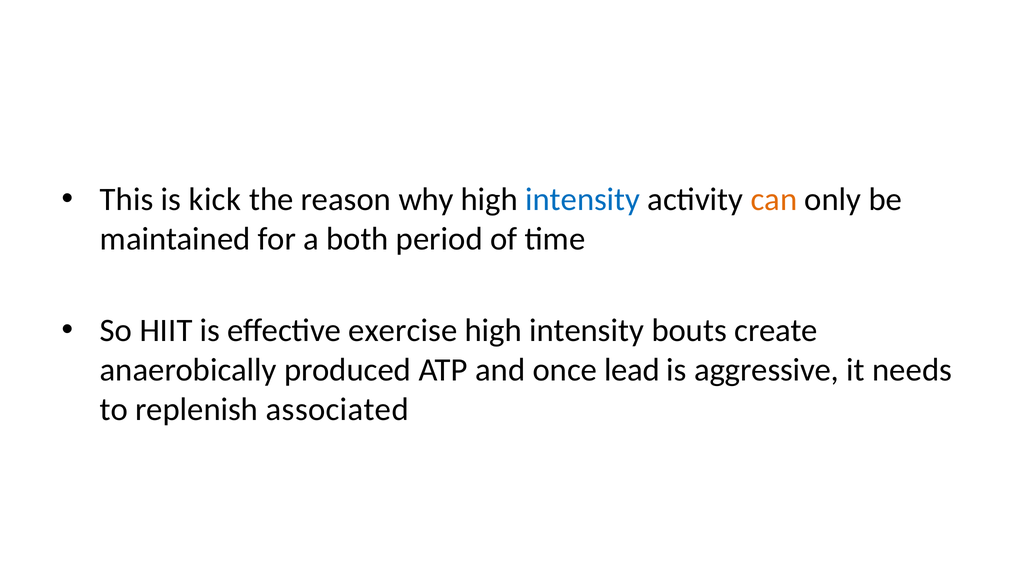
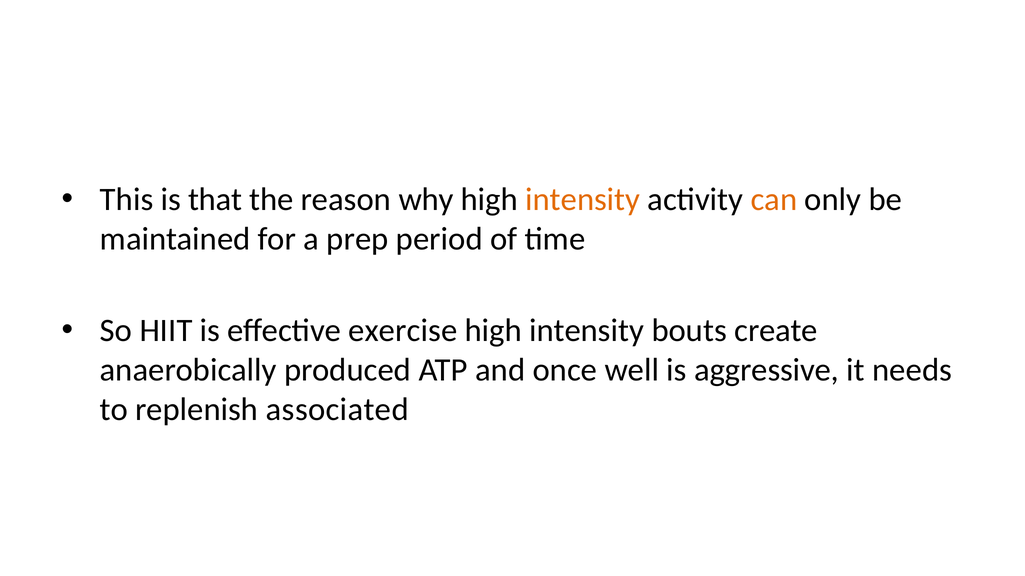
kick: kick -> that
intensity at (583, 200) colour: blue -> orange
both: both -> prep
lead: lead -> well
